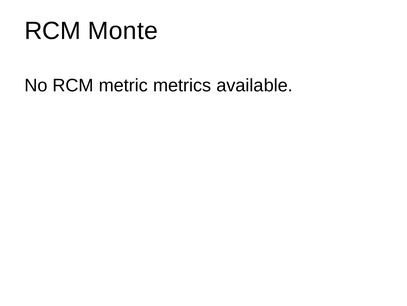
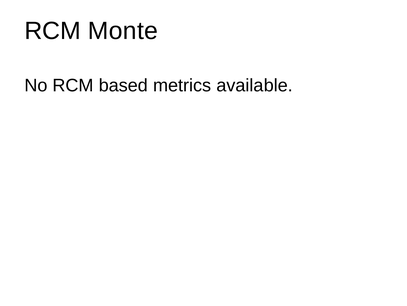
metric: metric -> based
